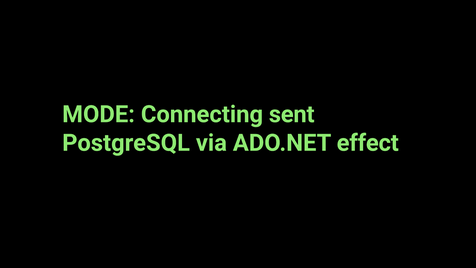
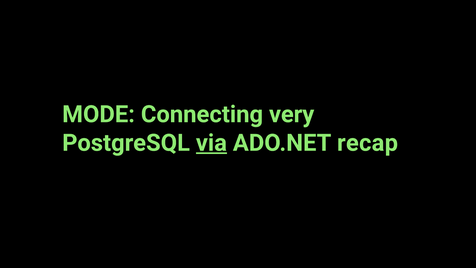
sent: sent -> very
via underline: none -> present
effect: effect -> recap
